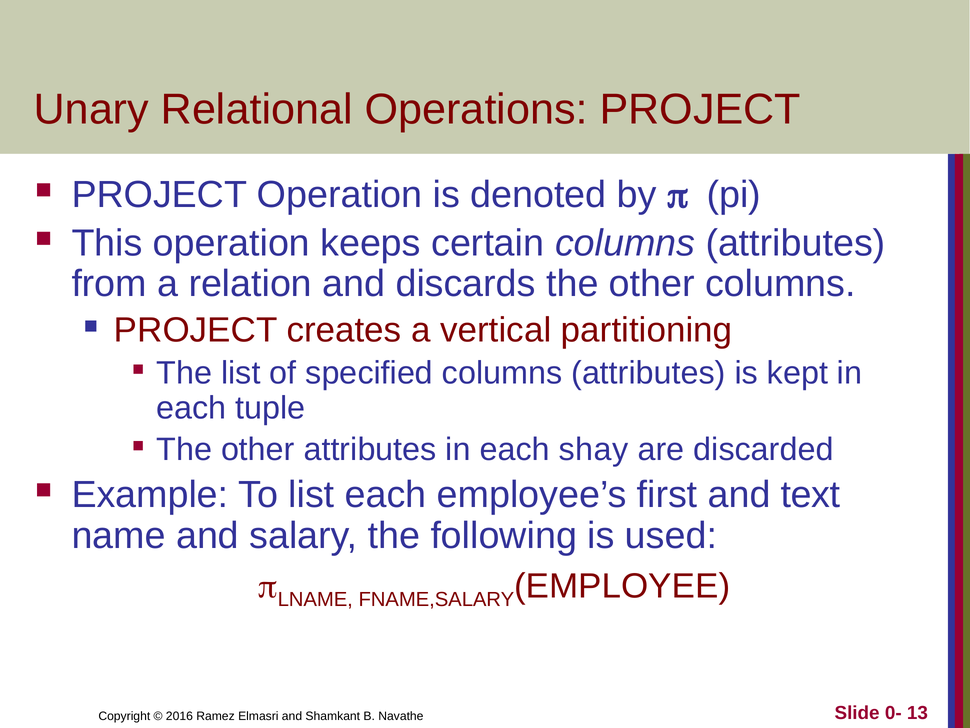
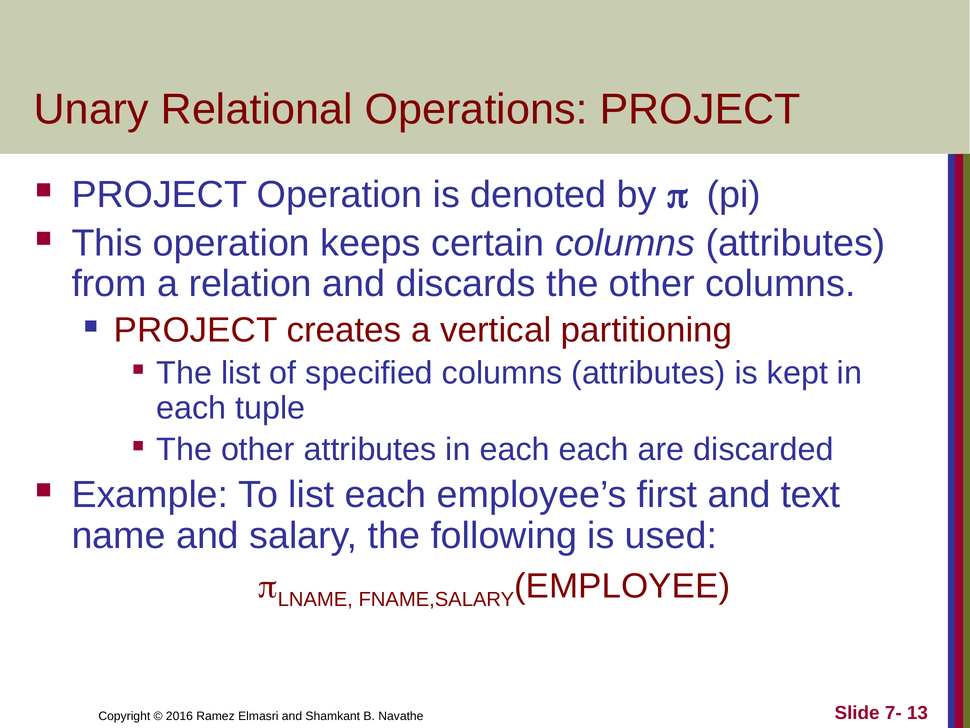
each shay: shay -> each
0-: 0- -> 7-
